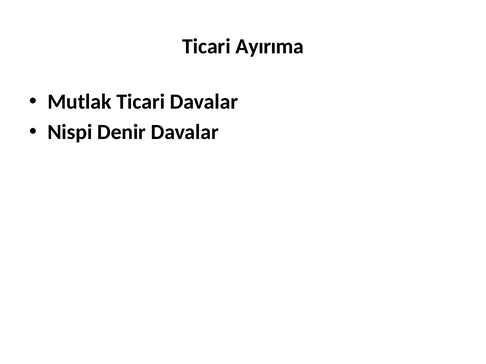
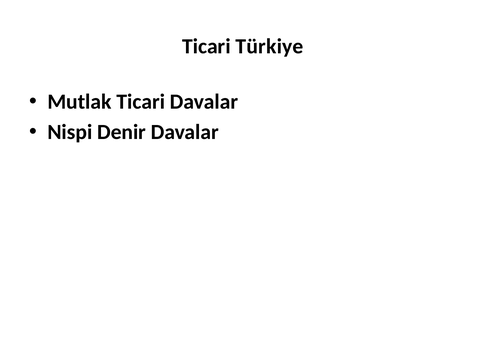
Ayırıma: Ayırıma -> Türkiye
